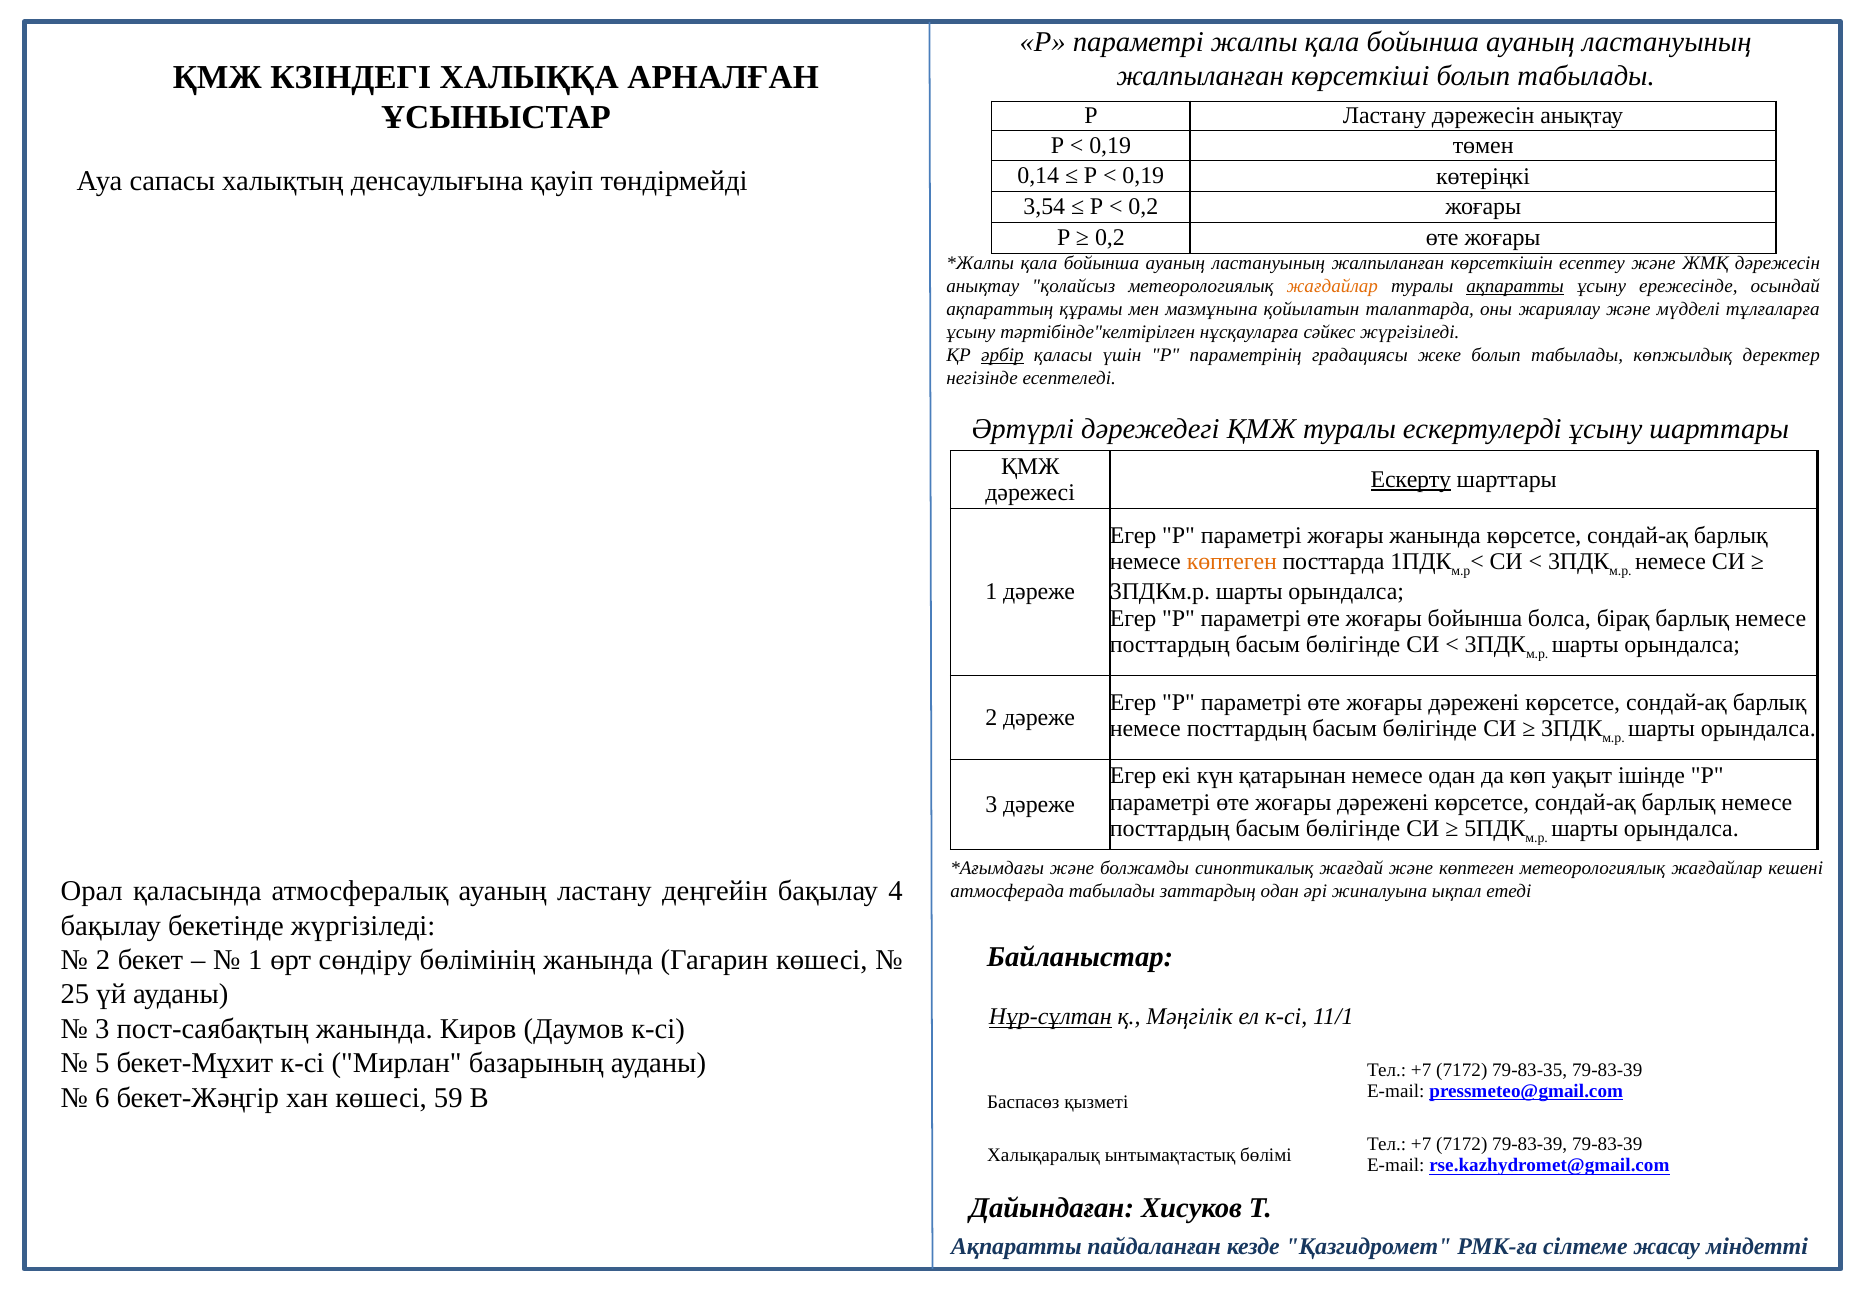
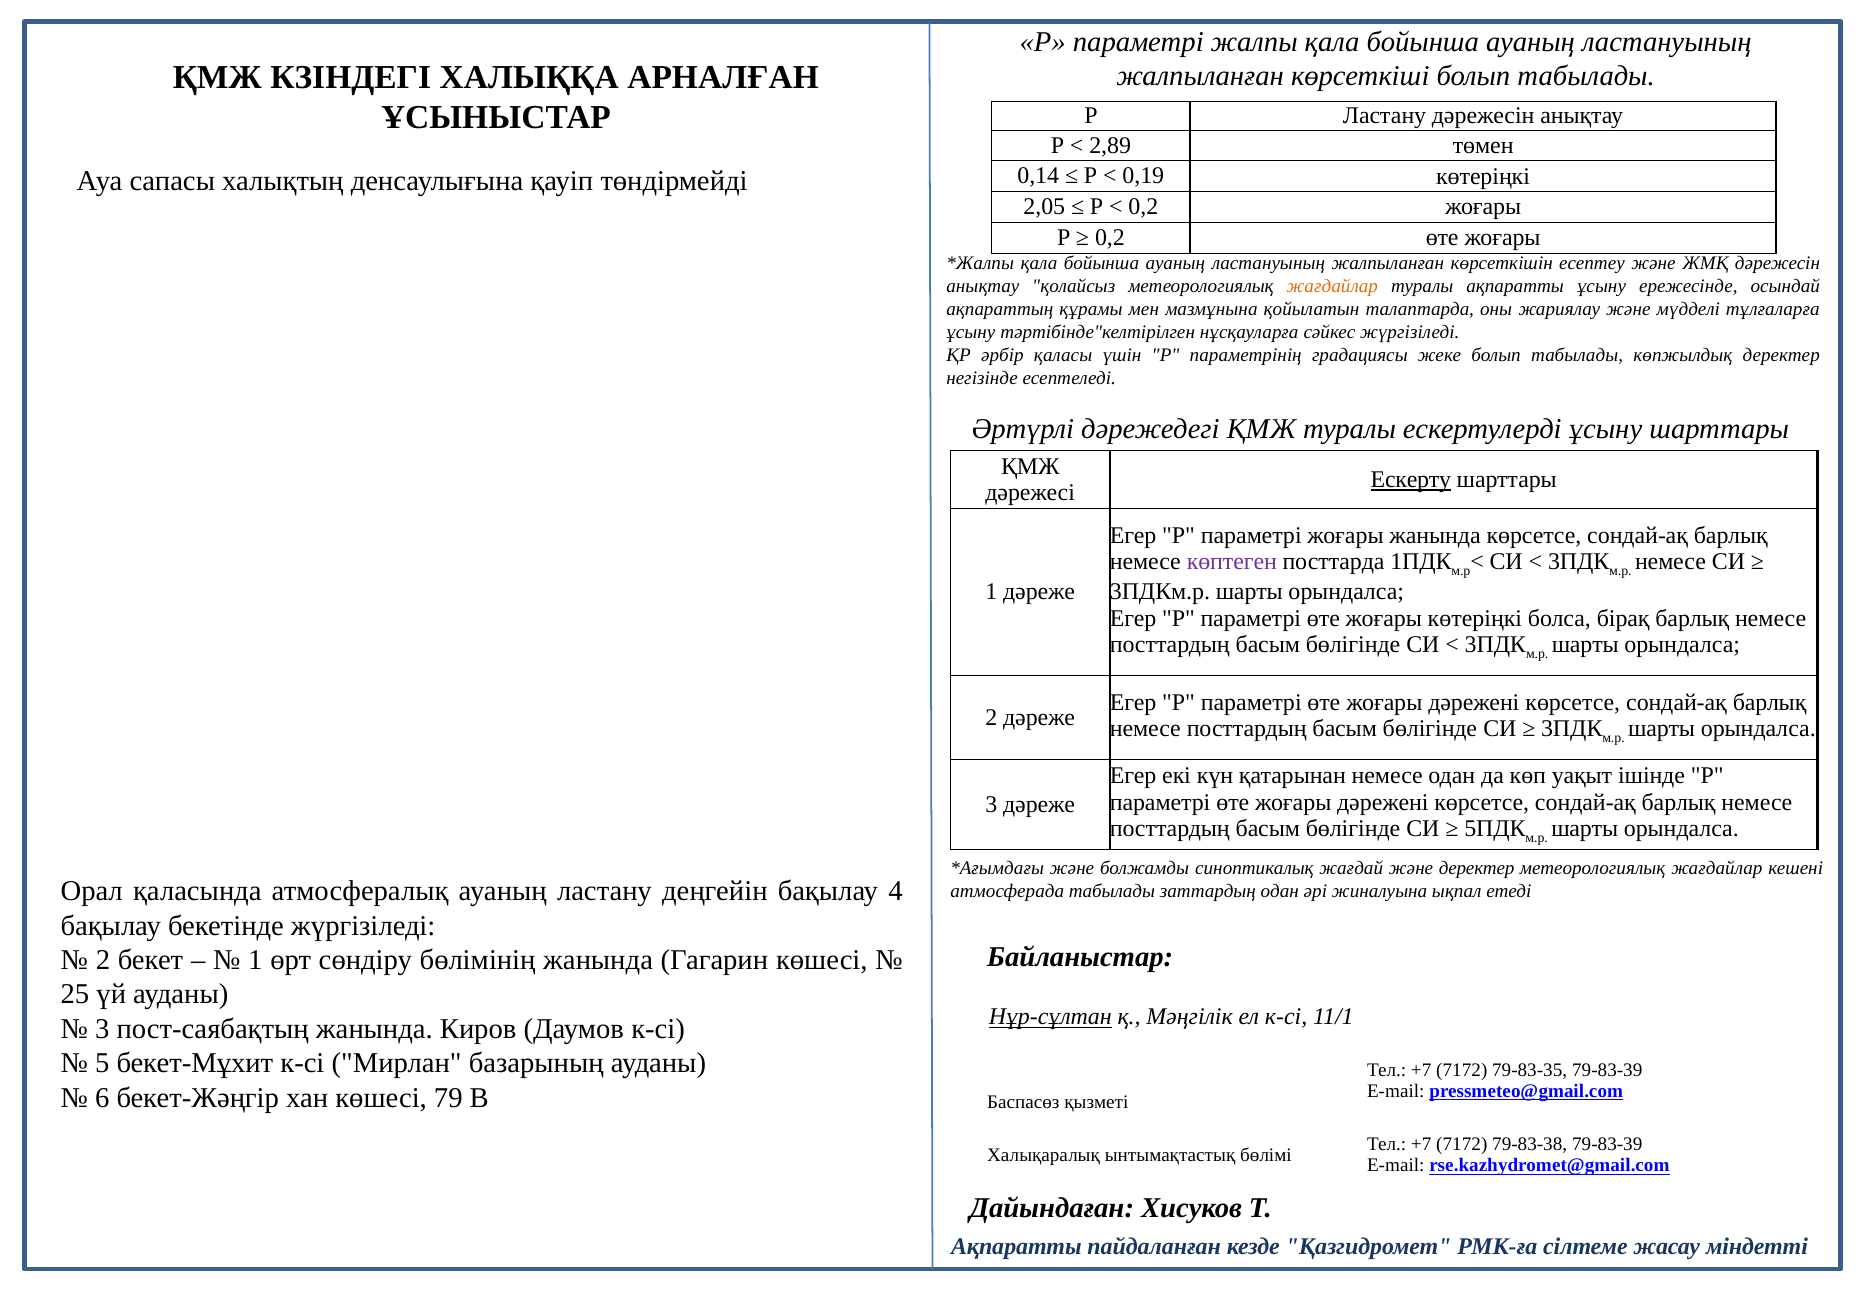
0,19 at (1110, 145): 0,19 -> 2,89
3,54: 3,54 -> 2,05
ақпаратты at (1515, 286) underline: present -> none
әрбір underline: present -> none
көптеген at (1232, 562) colour: orange -> purple
жоғары бойынша: бойынша -> көтеріңкі
және көптеген: көптеген -> деректер
59: 59 -> 79
7172 79-83-39: 79-83-39 -> 79-83-38
